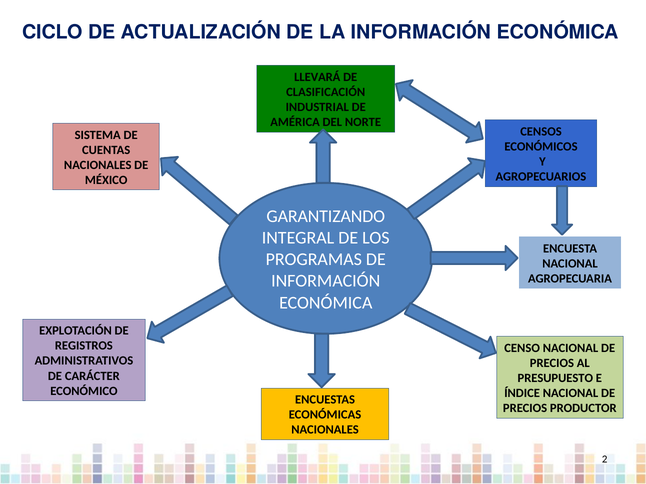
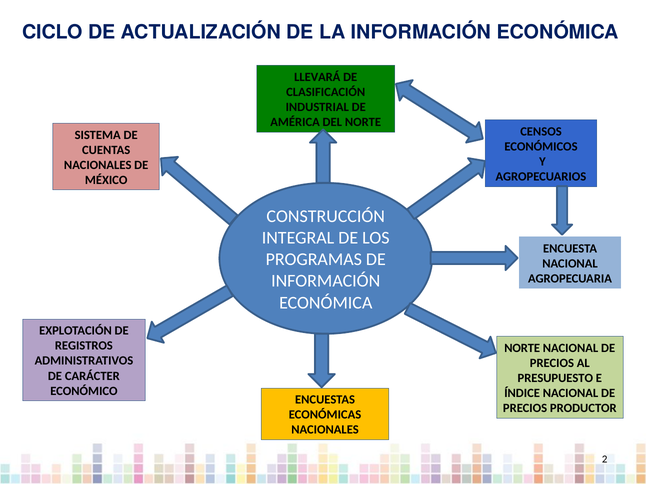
GARANTIZANDO: GARANTIZANDO -> CONSTRUCCIÓN
CENSO at (522, 348): CENSO -> NORTE
